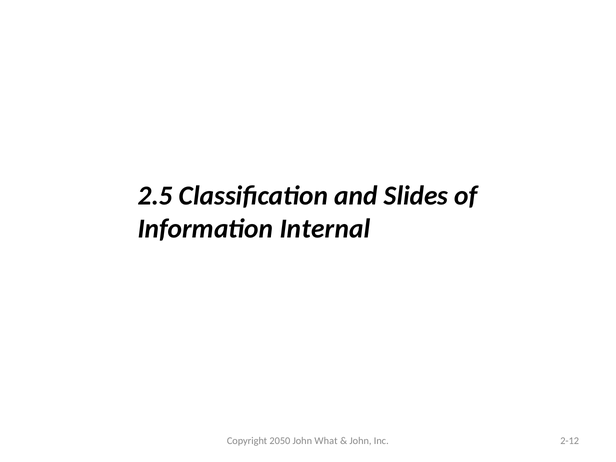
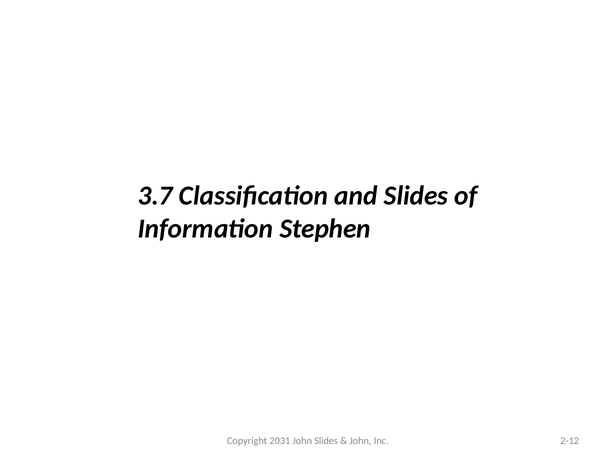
2.5: 2.5 -> 3.7
Internal: Internal -> Stephen
2050: 2050 -> 2031
John What: What -> Slides
